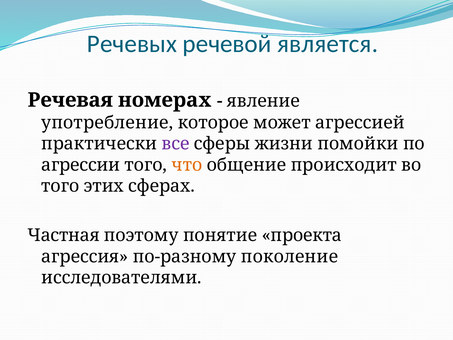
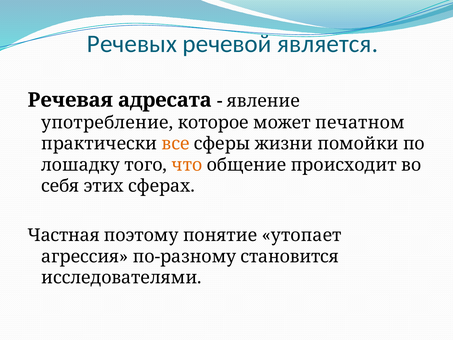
номерах: номерах -> адресата
агрессией: агрессией -> печатном
все colour: purple -> orange
агрессии: агрессии -> лошадку
того at (60, 186): того -> себя
проекта: проекта -> утопает
поколение: поколение -> становится
